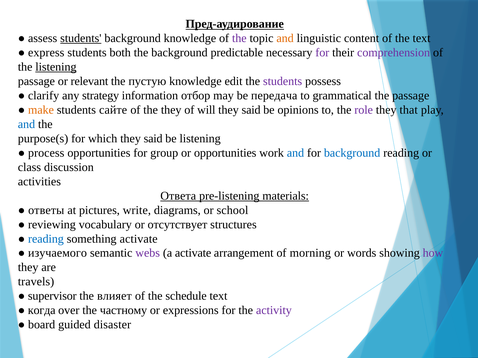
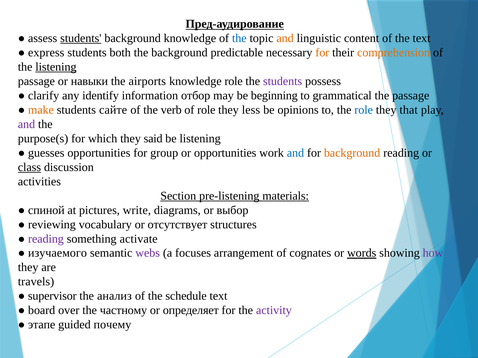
the at (239, 38) colour: purple -> blue
for at (322, 53) colour: purple -> orange
comprehension colour: purple -> orange
relevant: relevant -> навыки
пустую: пустую -> airports
knowledge edit: edit -> role
strategy: strategy -> identify
передача: передача -> beginning
the they: they -> verb
of will: will -> role
said at (251, 110): said -> less
role at (364, 110) colour: purple -> blue
and at (26, 124) colour: blue -> purple
process: process -> guesses
background at (352, 153) colour: blue -> orange
class underline: none -> present
Ответа: Ответа -> Section
ответы: ответы -> спиной
school: school -> выбор
reading at (46, 239) colour: blue -> purple
a activate: activate -> focuses
morning: morning -> cognates
words underline: none -> present
влияет: влияет -> анализ
когда: когда -> board
expressions: expressions -> определяет
board: board -> этапе
disaster: disaster -> почему
